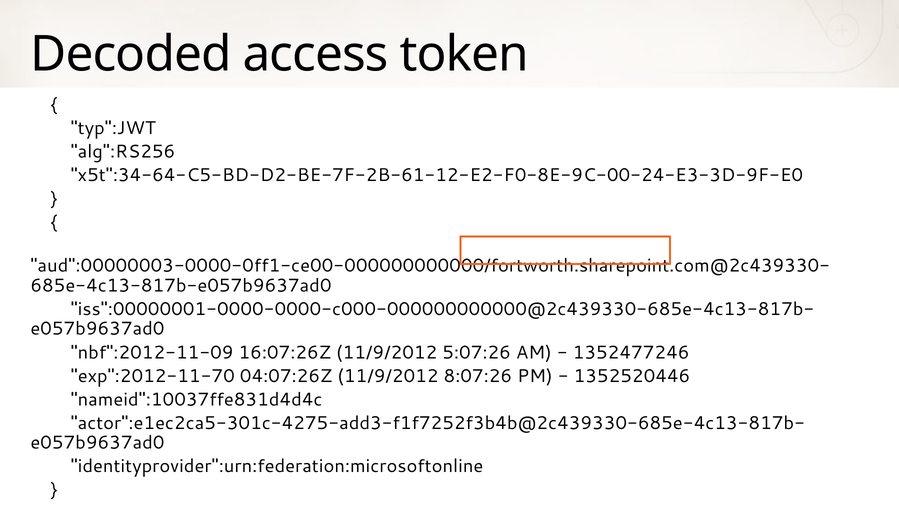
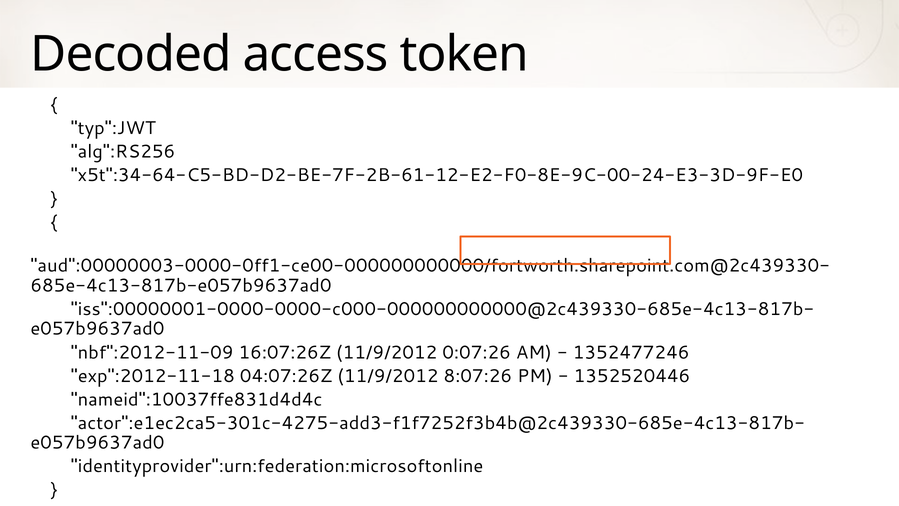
5:07:26: 5:07:26 -> 0:07:26
exp":2012-11-70: exp":2012-11-70 -> exp":2012-11-18
